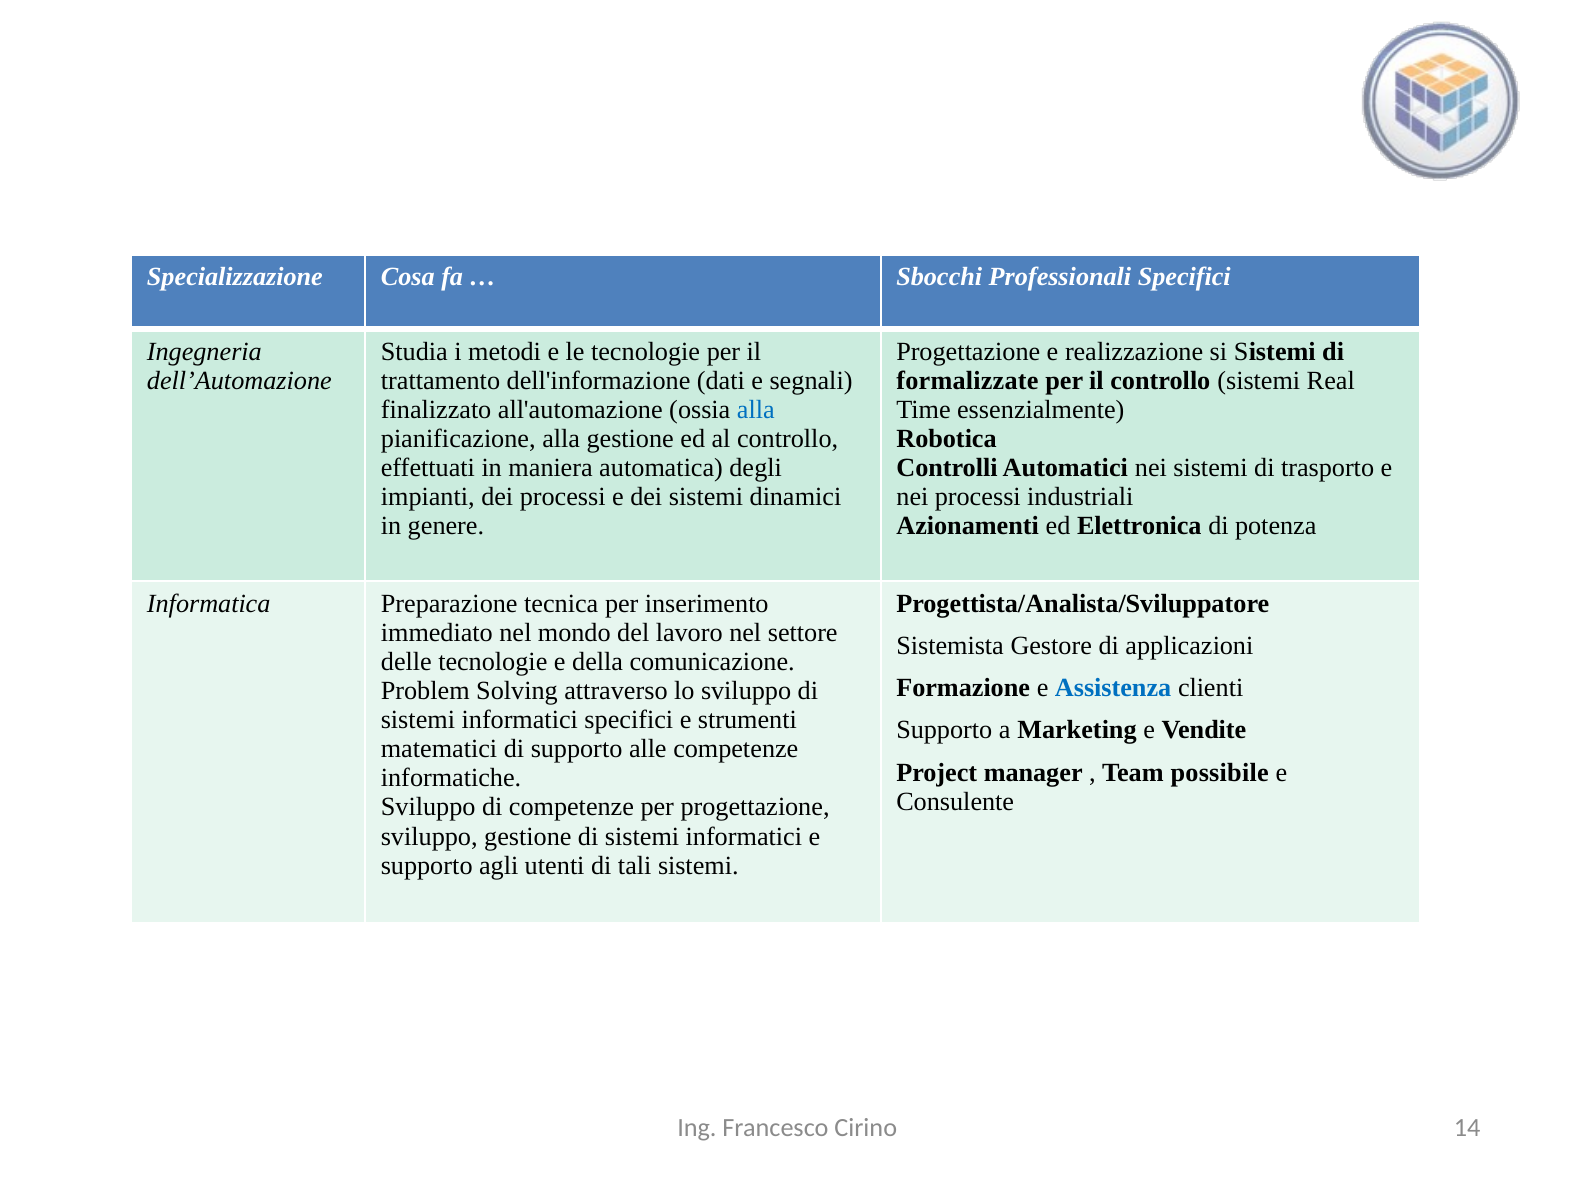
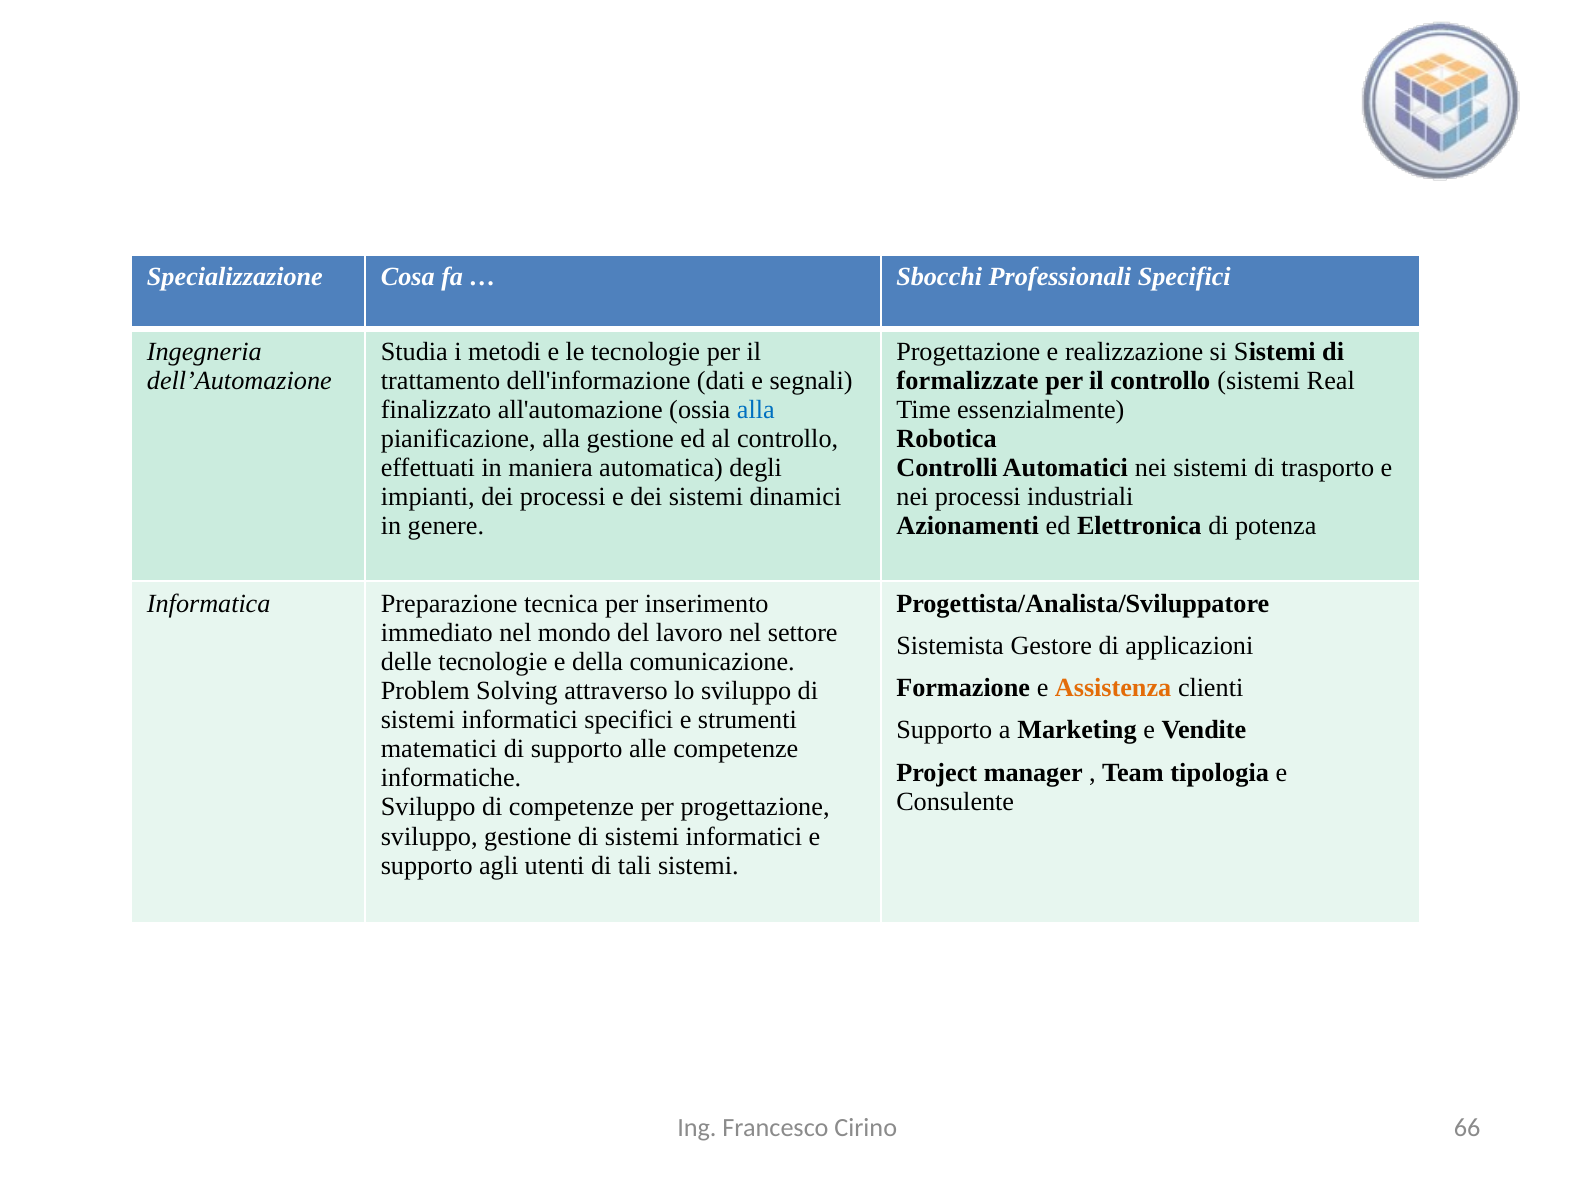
Assistenza colour: blue -> orange
possibile: possibile -> tipologia
14: 14 -> 66
